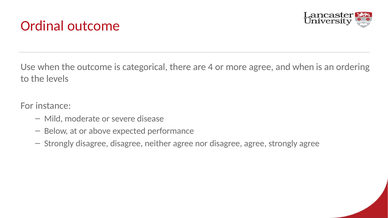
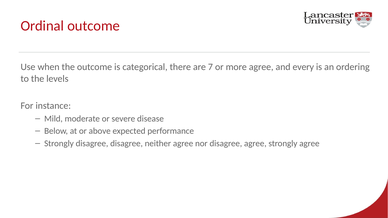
4: 4 -> 7
and when: when -> every
